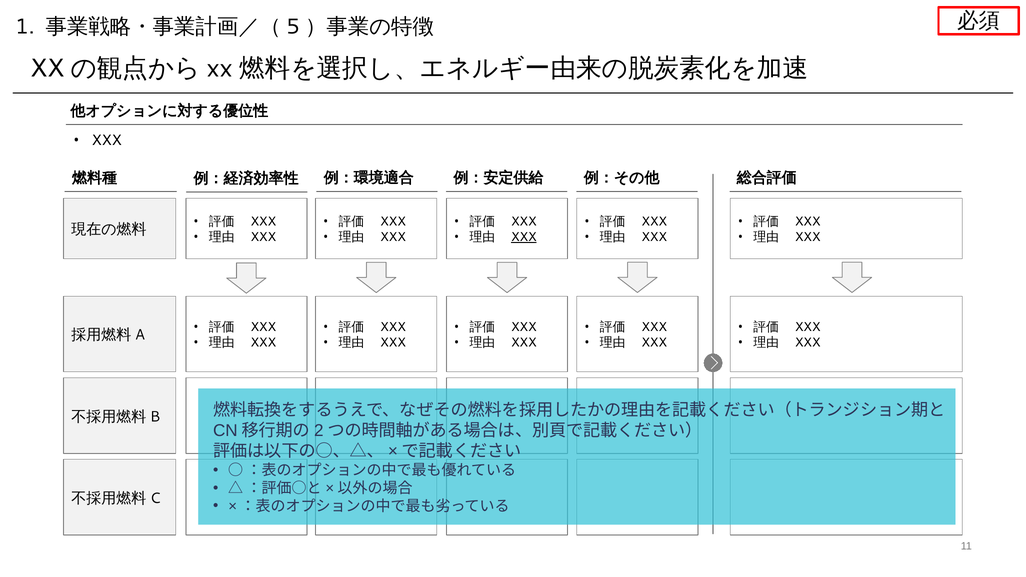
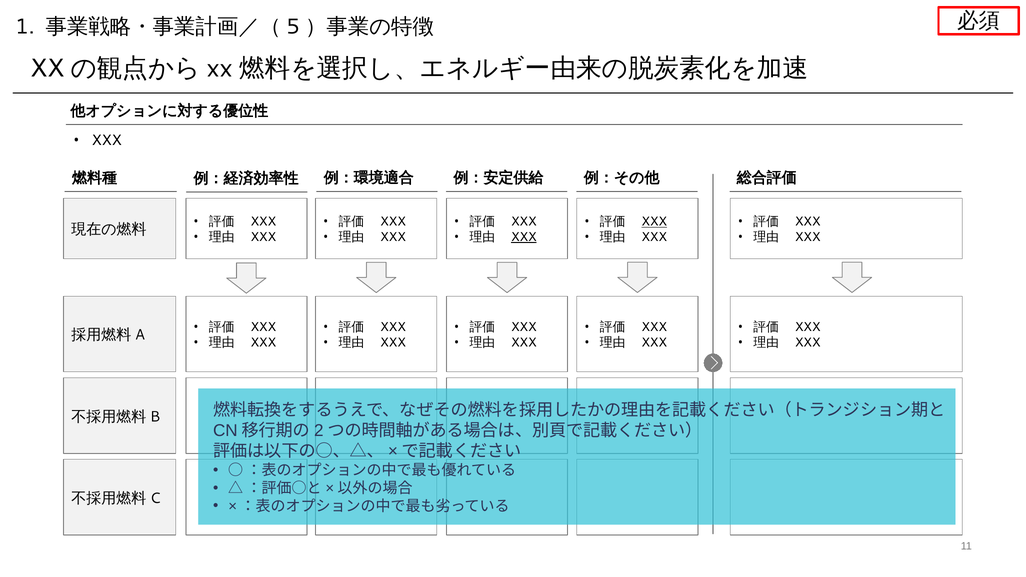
XXX at (654, 222) underline: none -> present
